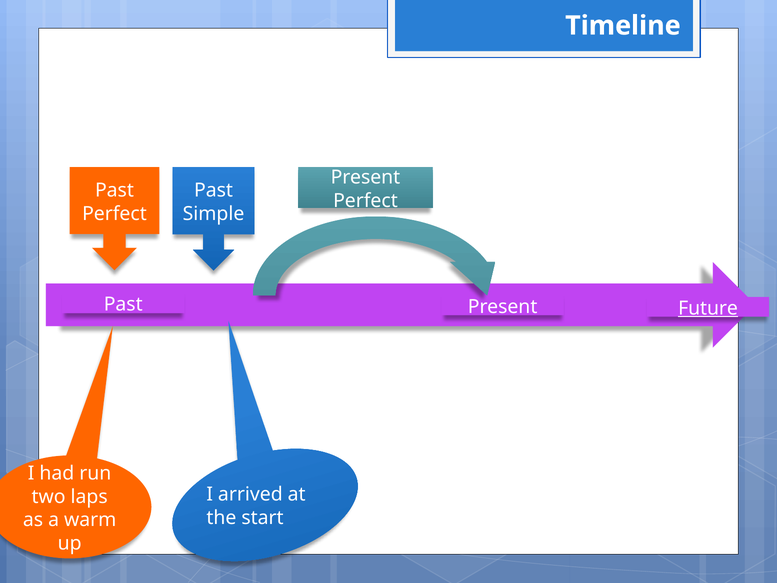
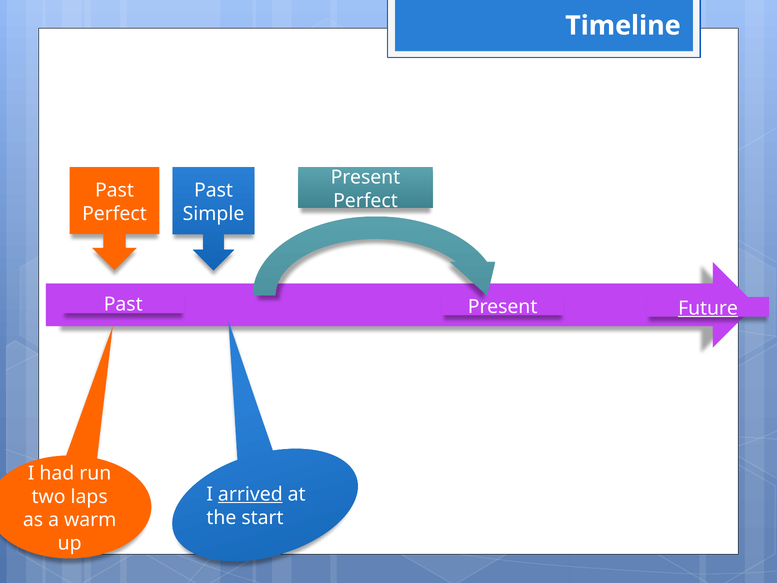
arrived underline: none -> present
